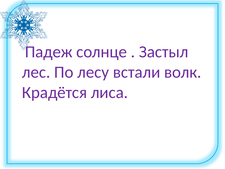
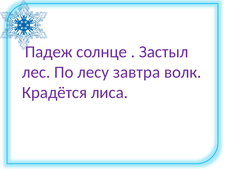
встали: встали -> завтра
